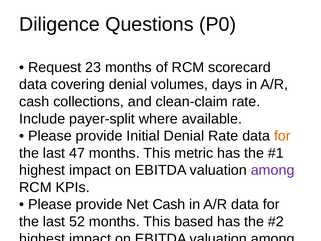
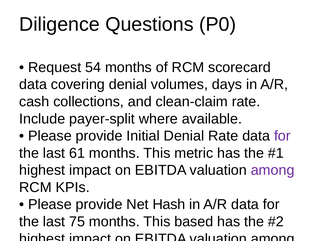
23: 23 -> 54
for at (282, 136) colour: orange -> purple
47: 47 -> 61
Net Cash: Cash -> Hash
52: 52 -> 75
